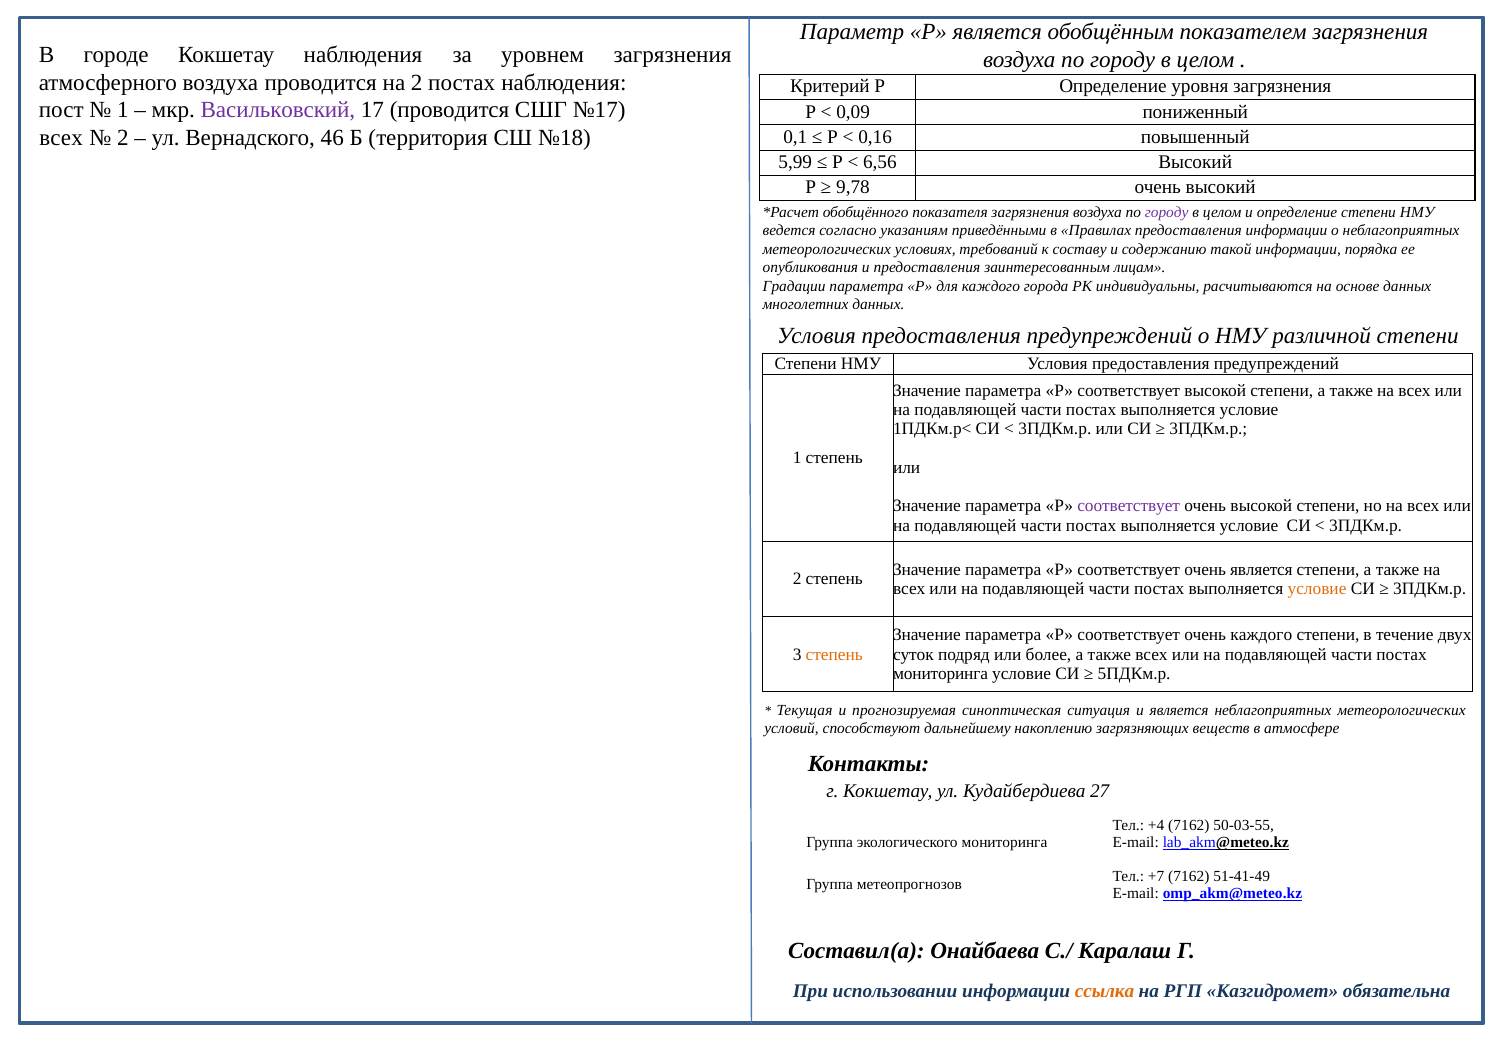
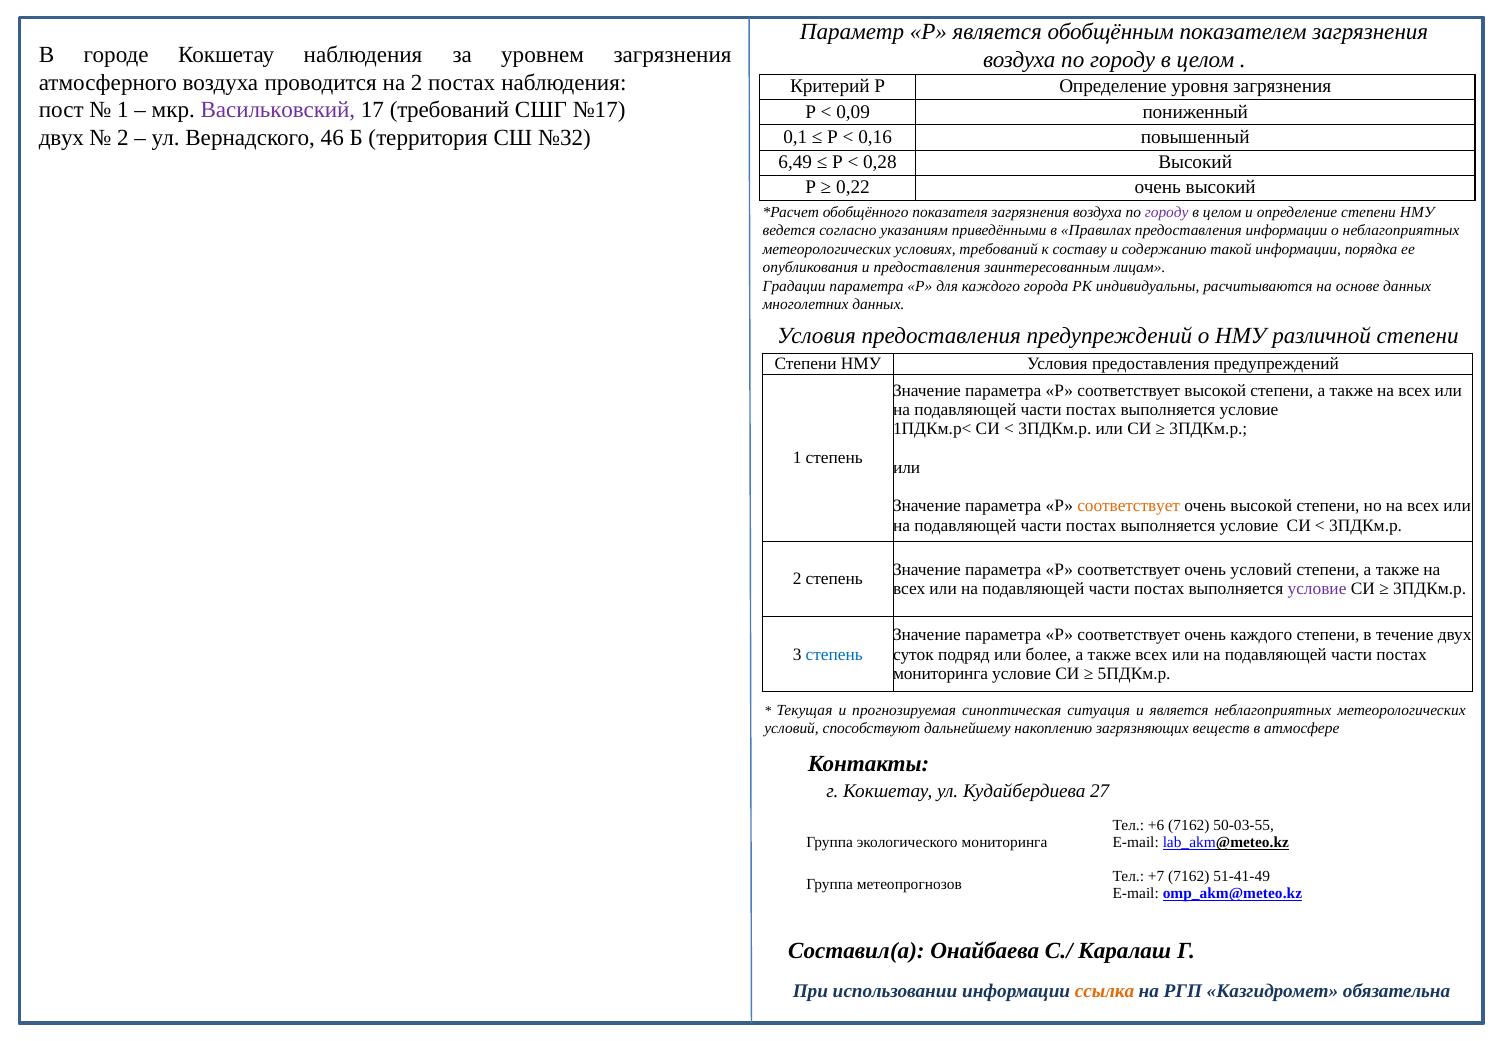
17 проводится: проводится -> требований
всех at (61, 138): всех -> двух
№18: №18 -> №32
5,99: 5,99 -> 6,49
6,56: 6,56 -> 0,28
9,78: 9,78 -> 0,22
соответствует at (1129, 506) colour: purple -> orange
очень является: является -> условий
условие at (1317, 588) colour: orange -> purple
степень at (834, 654) colour: orange -> blue
+4: +4 -> +6
